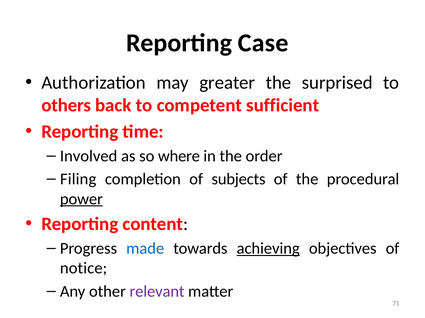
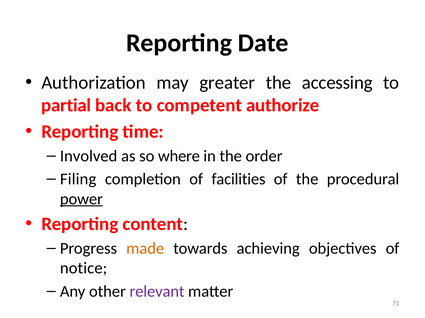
Case: Case -> Date
surprised: surprised -> accessing
others: others -> partial
sufficient: sufficient -> authorize
subjects: subjects -> facilities
made colour: blue -> orange
achieving underline: present -> none
